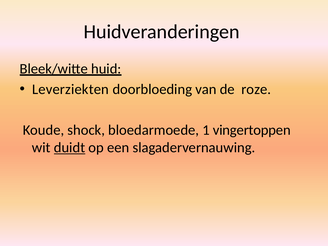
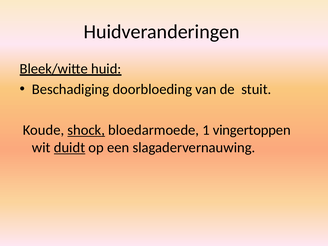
Leverziekten: Leverziekten -> Beschadiging
roze: roze -> stuit
shock underline: none -> present
